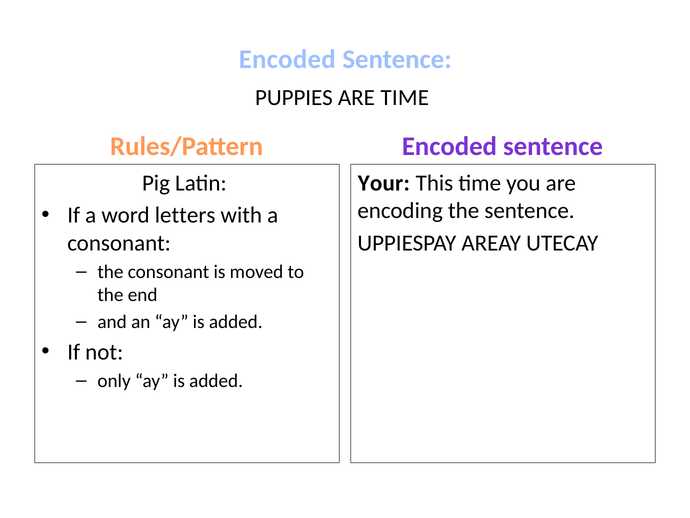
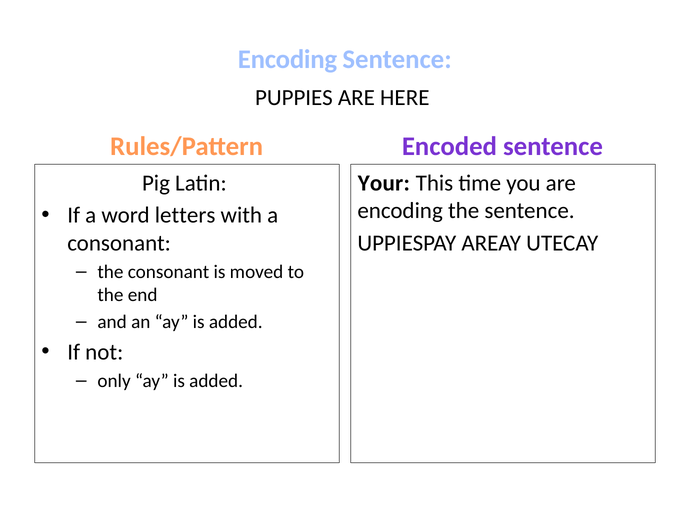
Encoded at (287, 60): Encoded -> Encoding
ARE TIME: TIME -> HERE
